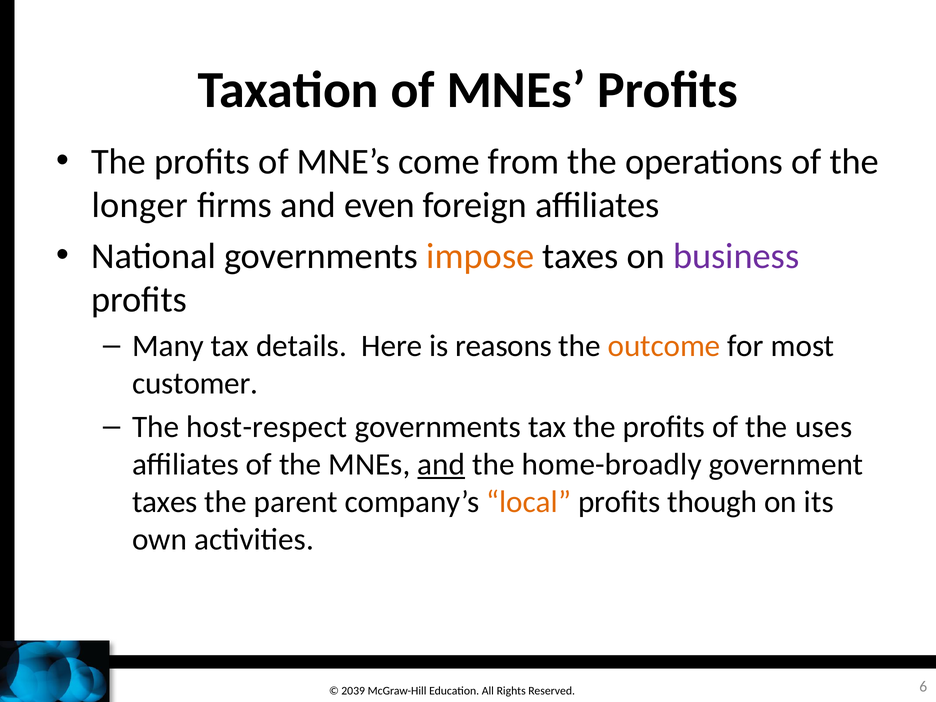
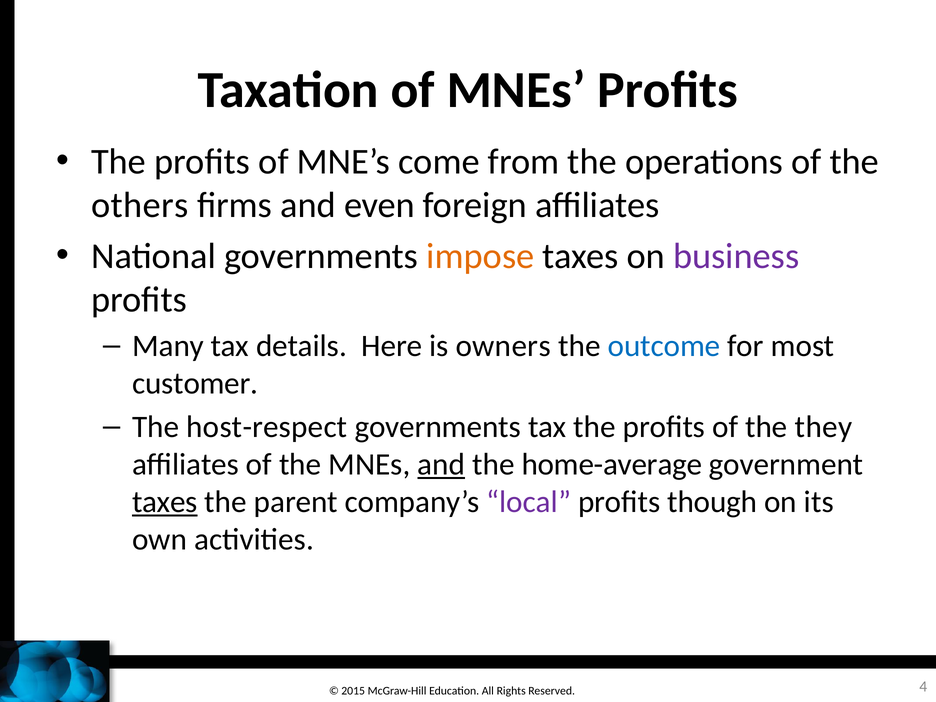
longer: longer -> others
reasons: reasons -> owners
outcome colour: orange -> blue
uses: uses -> they
home-broadly: home-broadly -> home-average
taxes at (165, 502) underline: none -> present
local colour: orange -> purple
2039: 2039 -> 2015
6: 6 -> 4
